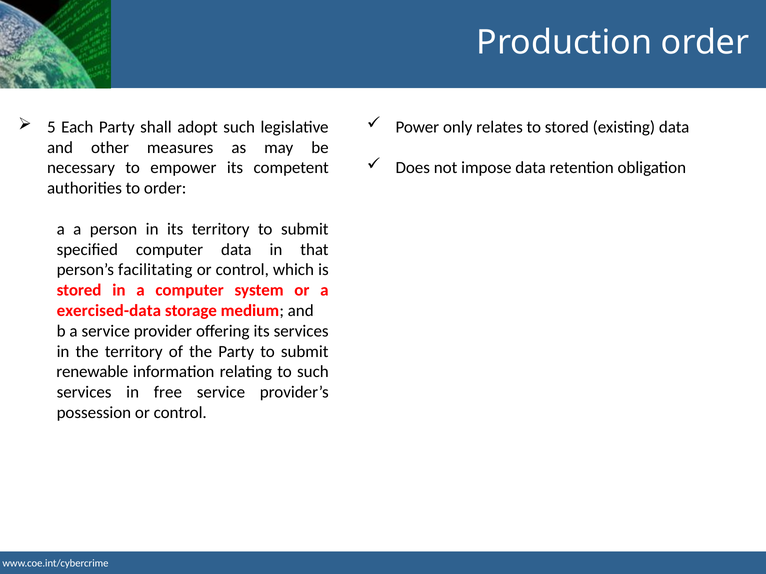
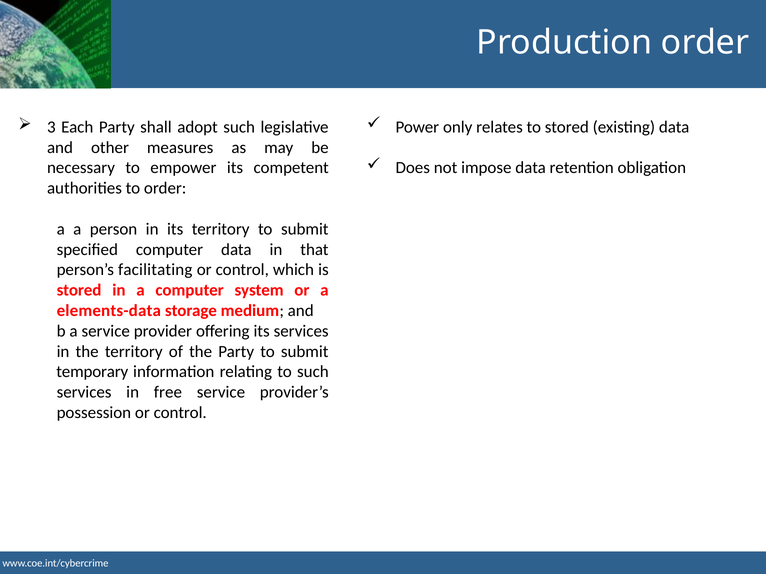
5: 5 -> 3
exercised-data: exercised-data -> elements-data
renewable: renewable -> temporary
